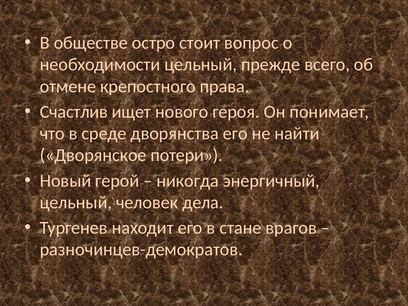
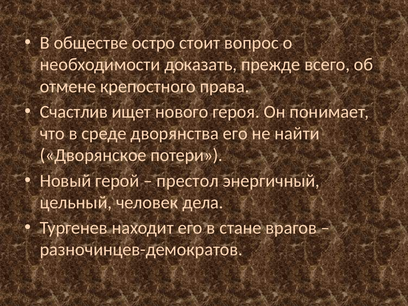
необходимости цельный: цельный -> доказать
никогда: никогда -> престол
